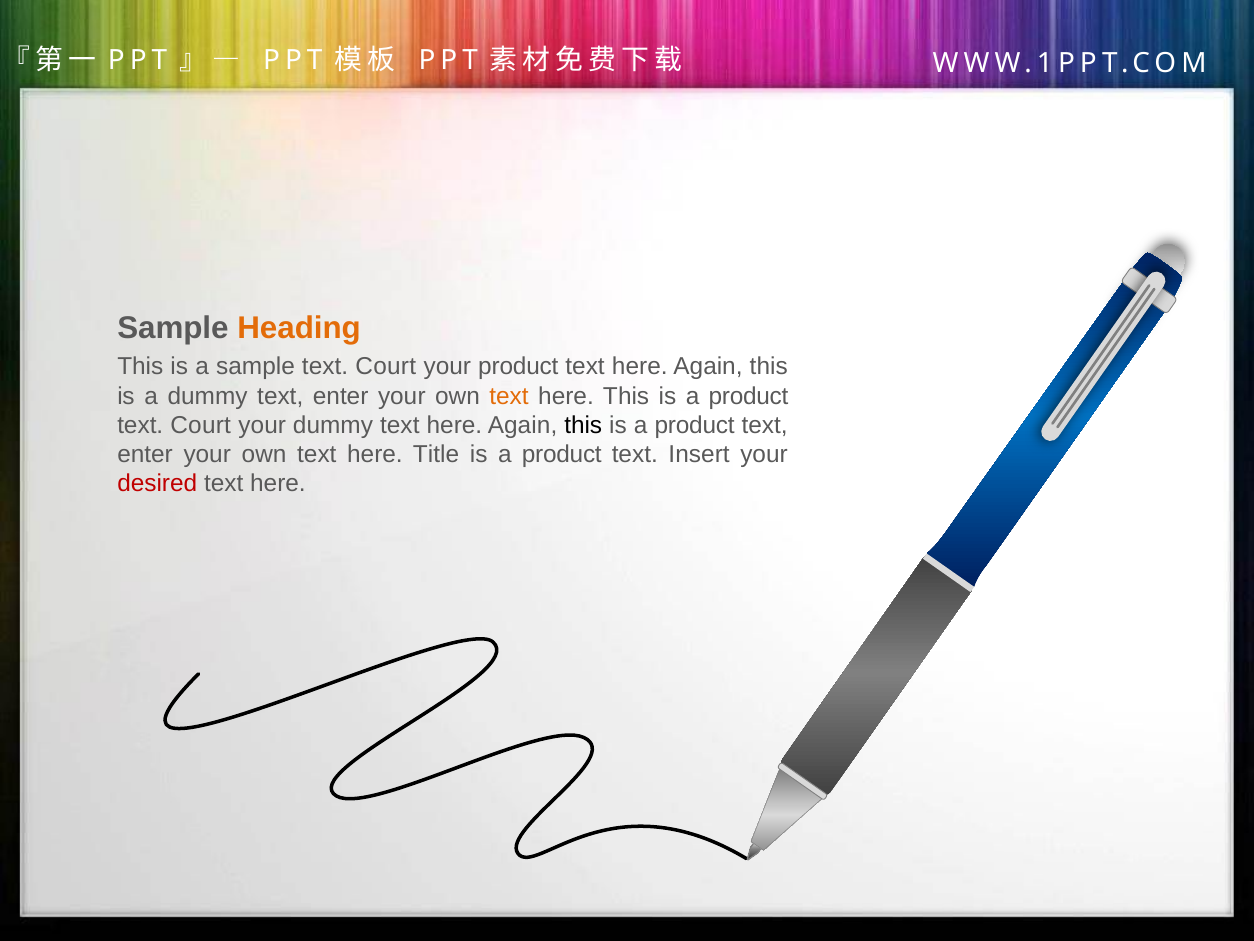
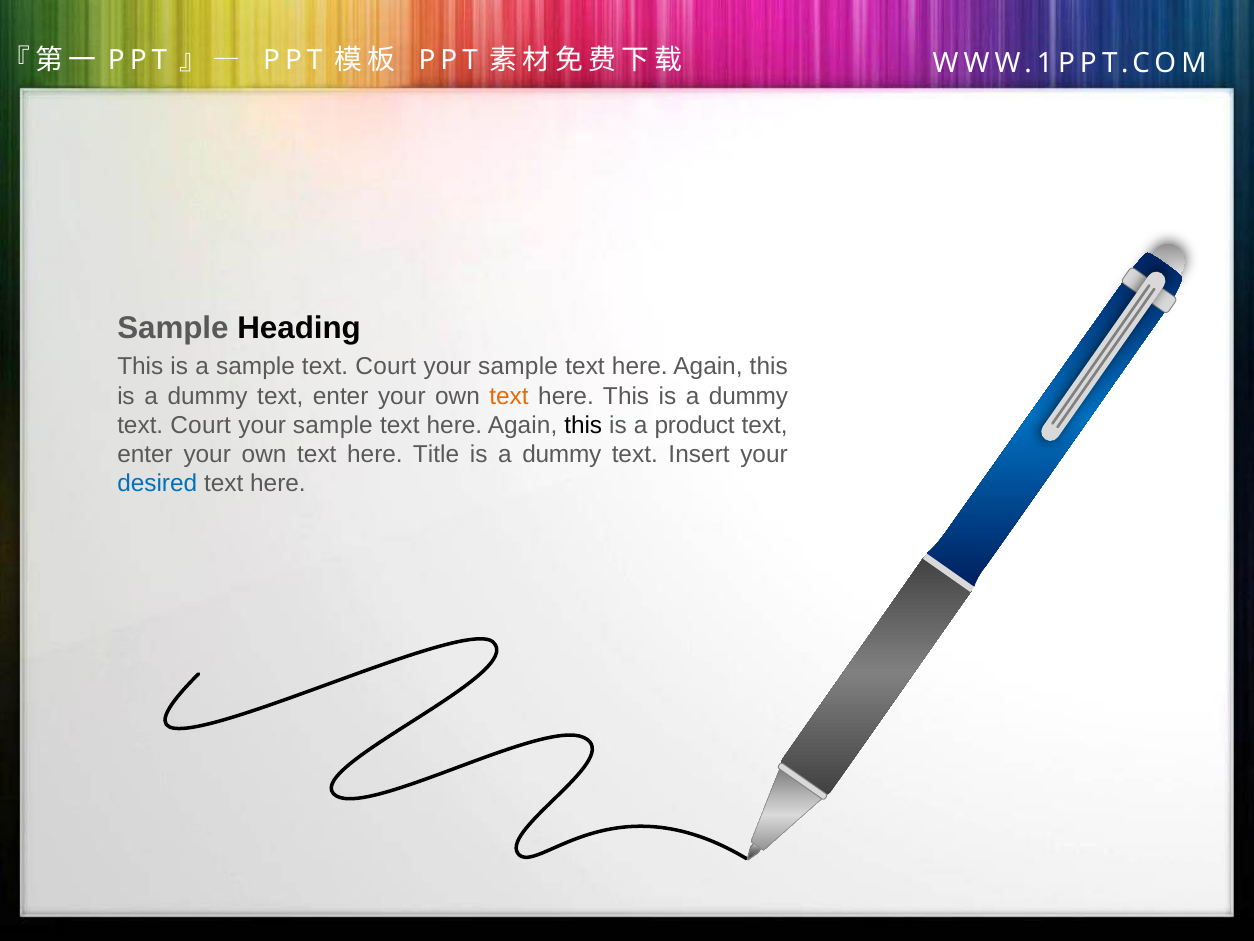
Heading colour: orange -> black
product at (518, 367): product -> sample
product at (748, 396): product -> dummy
dummy at (333, 425): dummy -> sample
product at (562, 454): product -> dummy
desired colour: red -> blue
